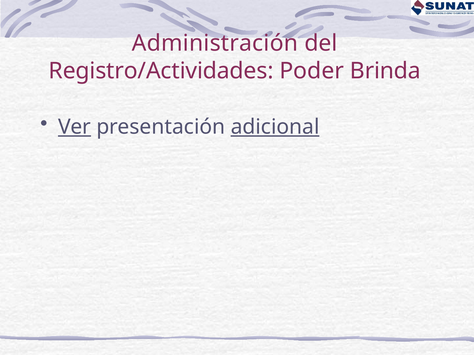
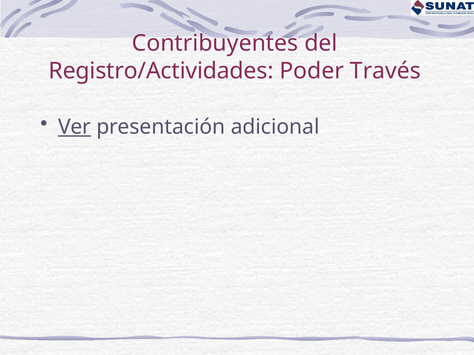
Administración: Administración -> Contribuyentes
Brinda: Brinda -> Través
adicional underline: present -> none
